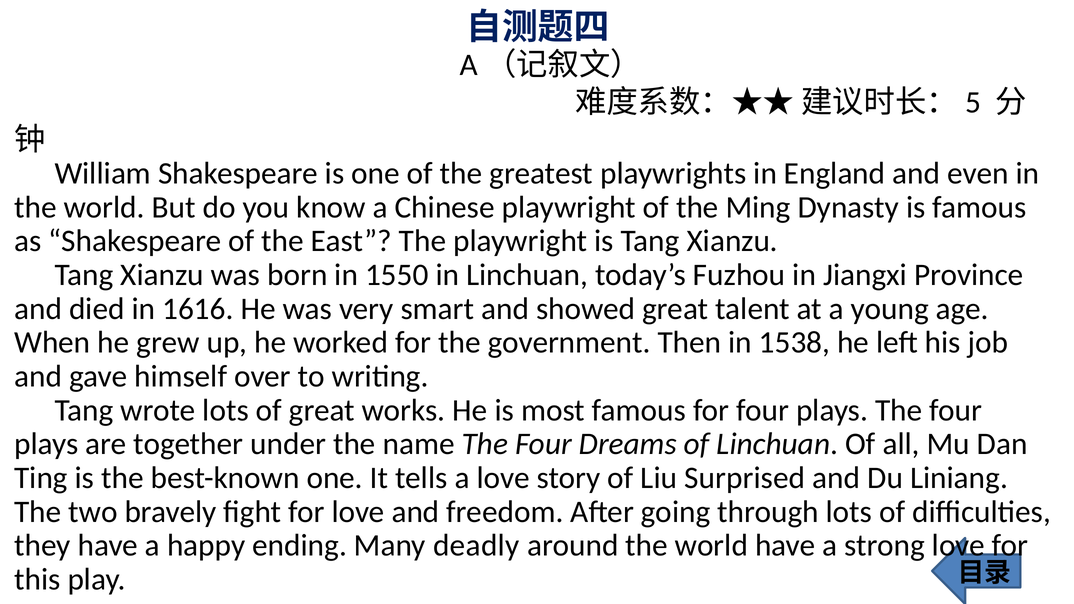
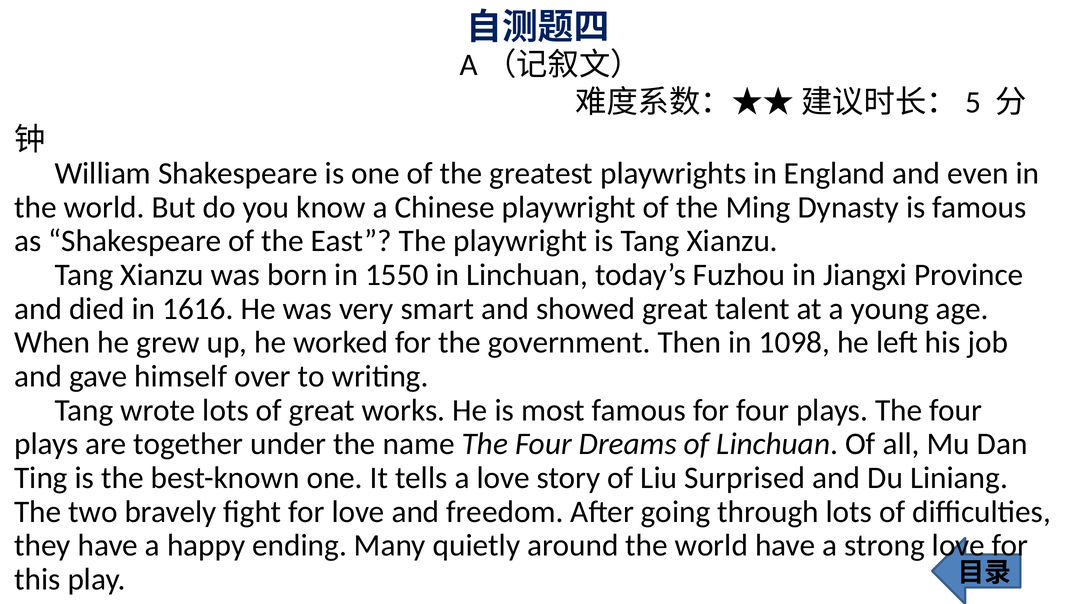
1538: 1538 -> 1098
deadly: deadly -> quietly
